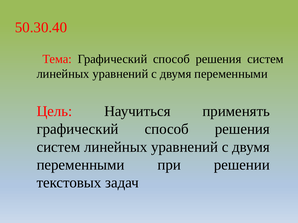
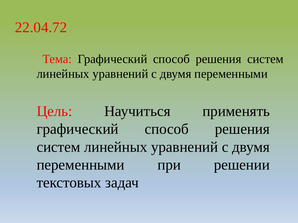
50.30.40: 50.30.40 -> 22.04.72
